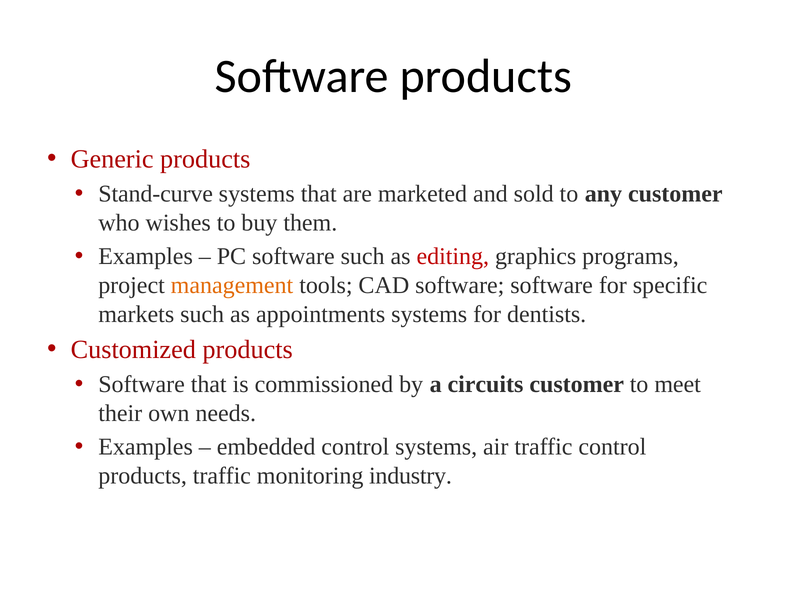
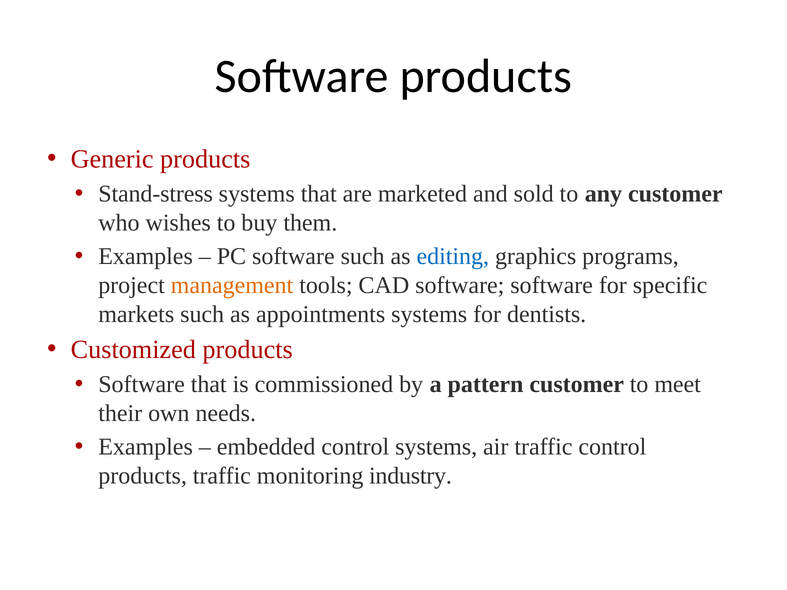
Stand-curve: Stand-curve -> Stand-stress
editing colour: red -> blue
circuits: circuits -> pattern
